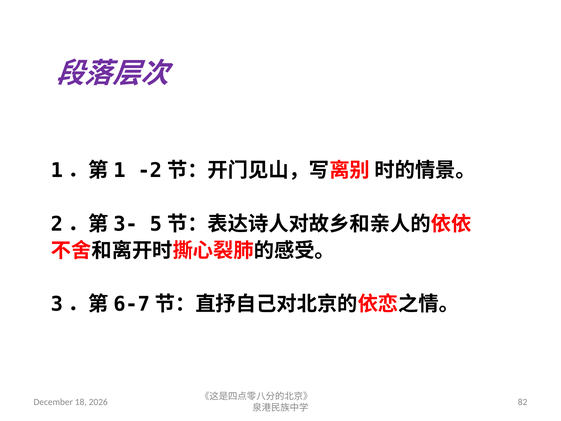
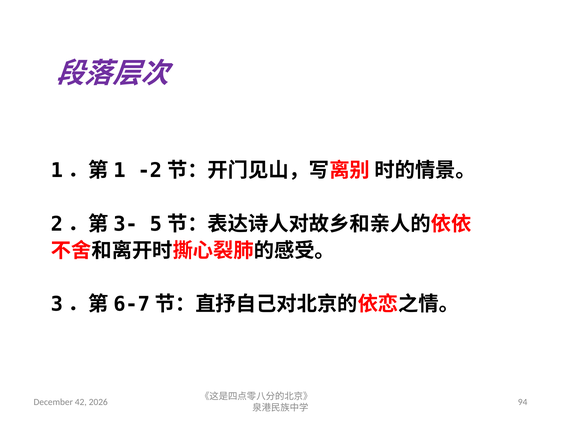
18: 18 -> 42
82: 82 -> 94
